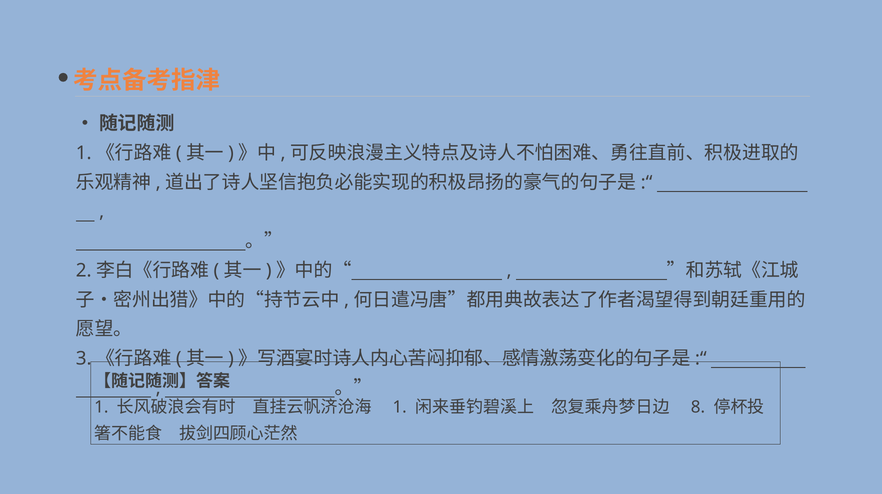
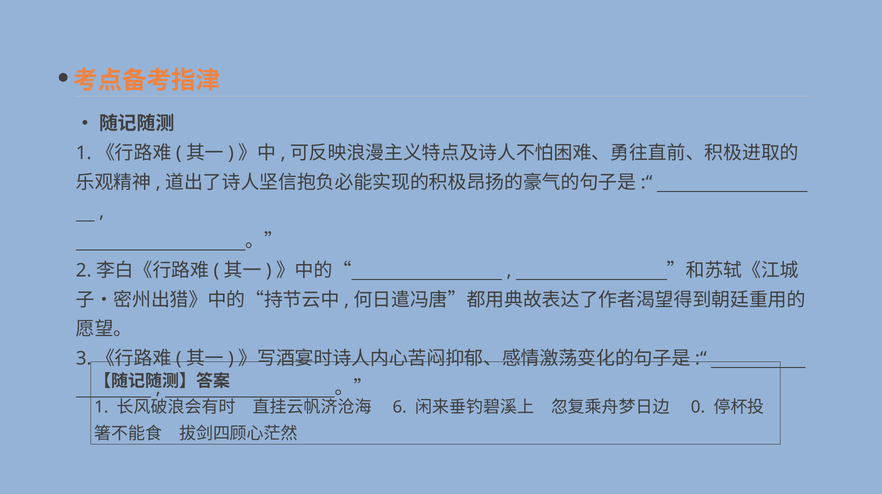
1 at (400, 408): 1 -> 6
8: 8 -> 0
